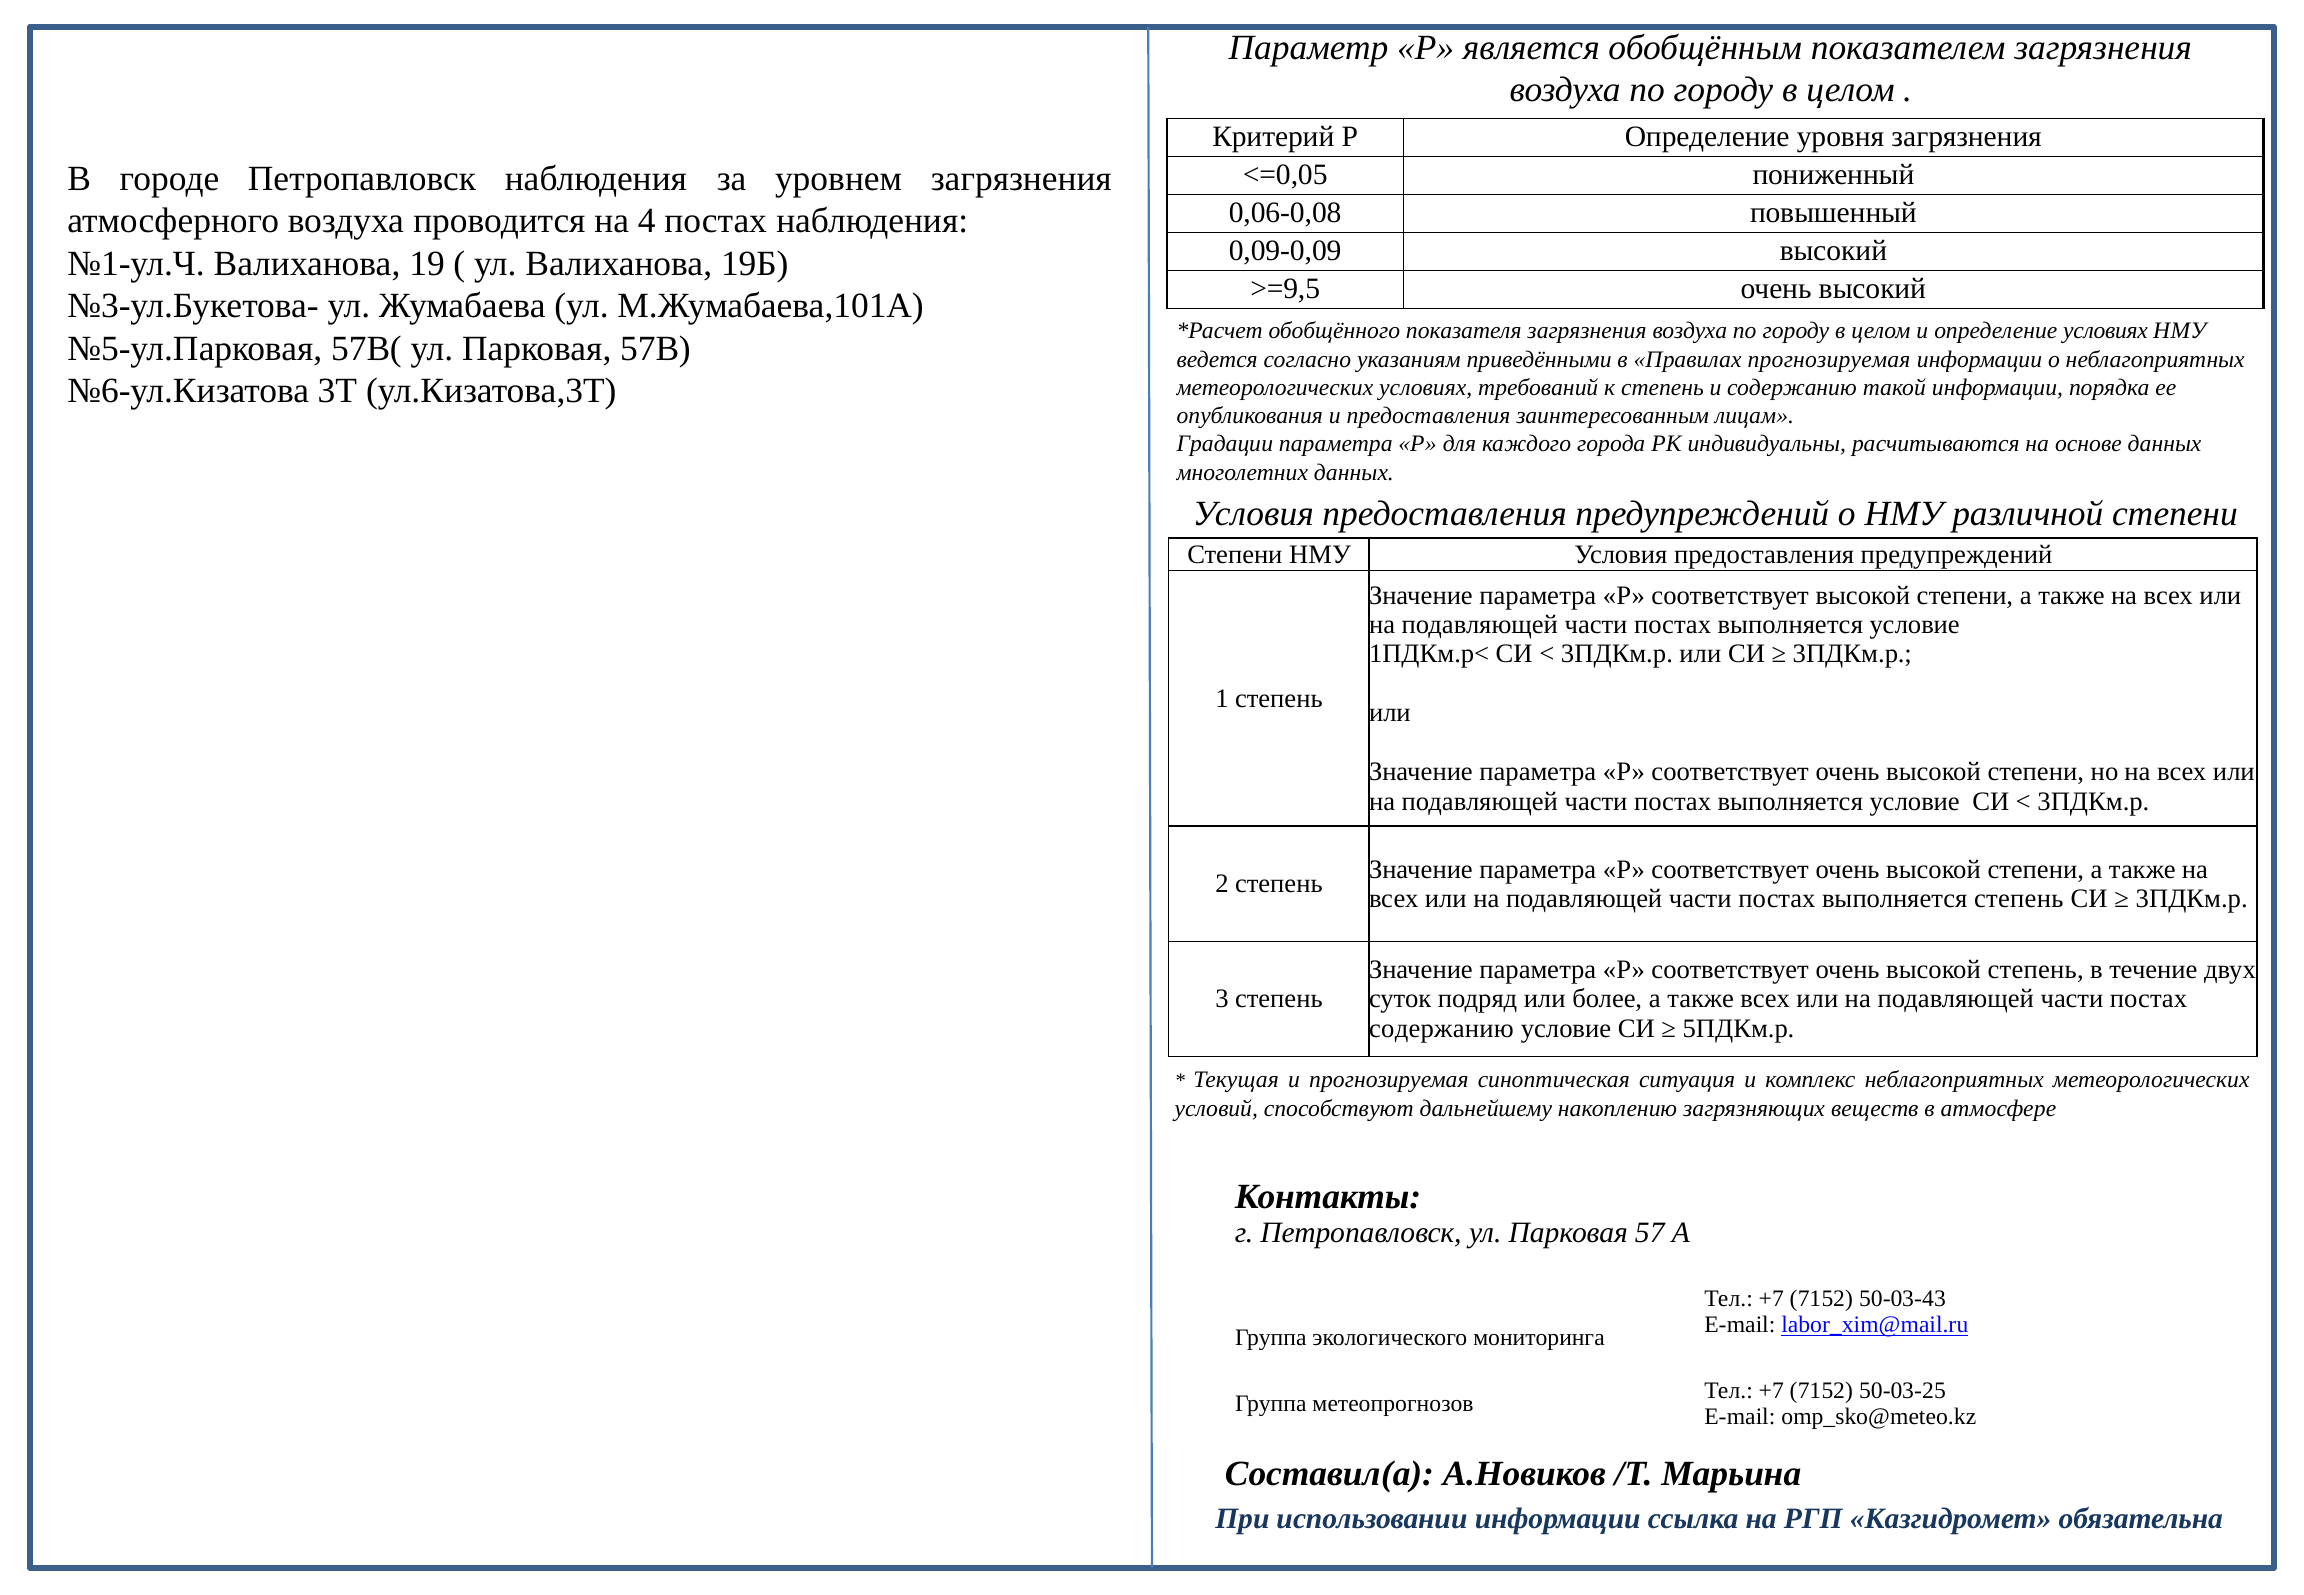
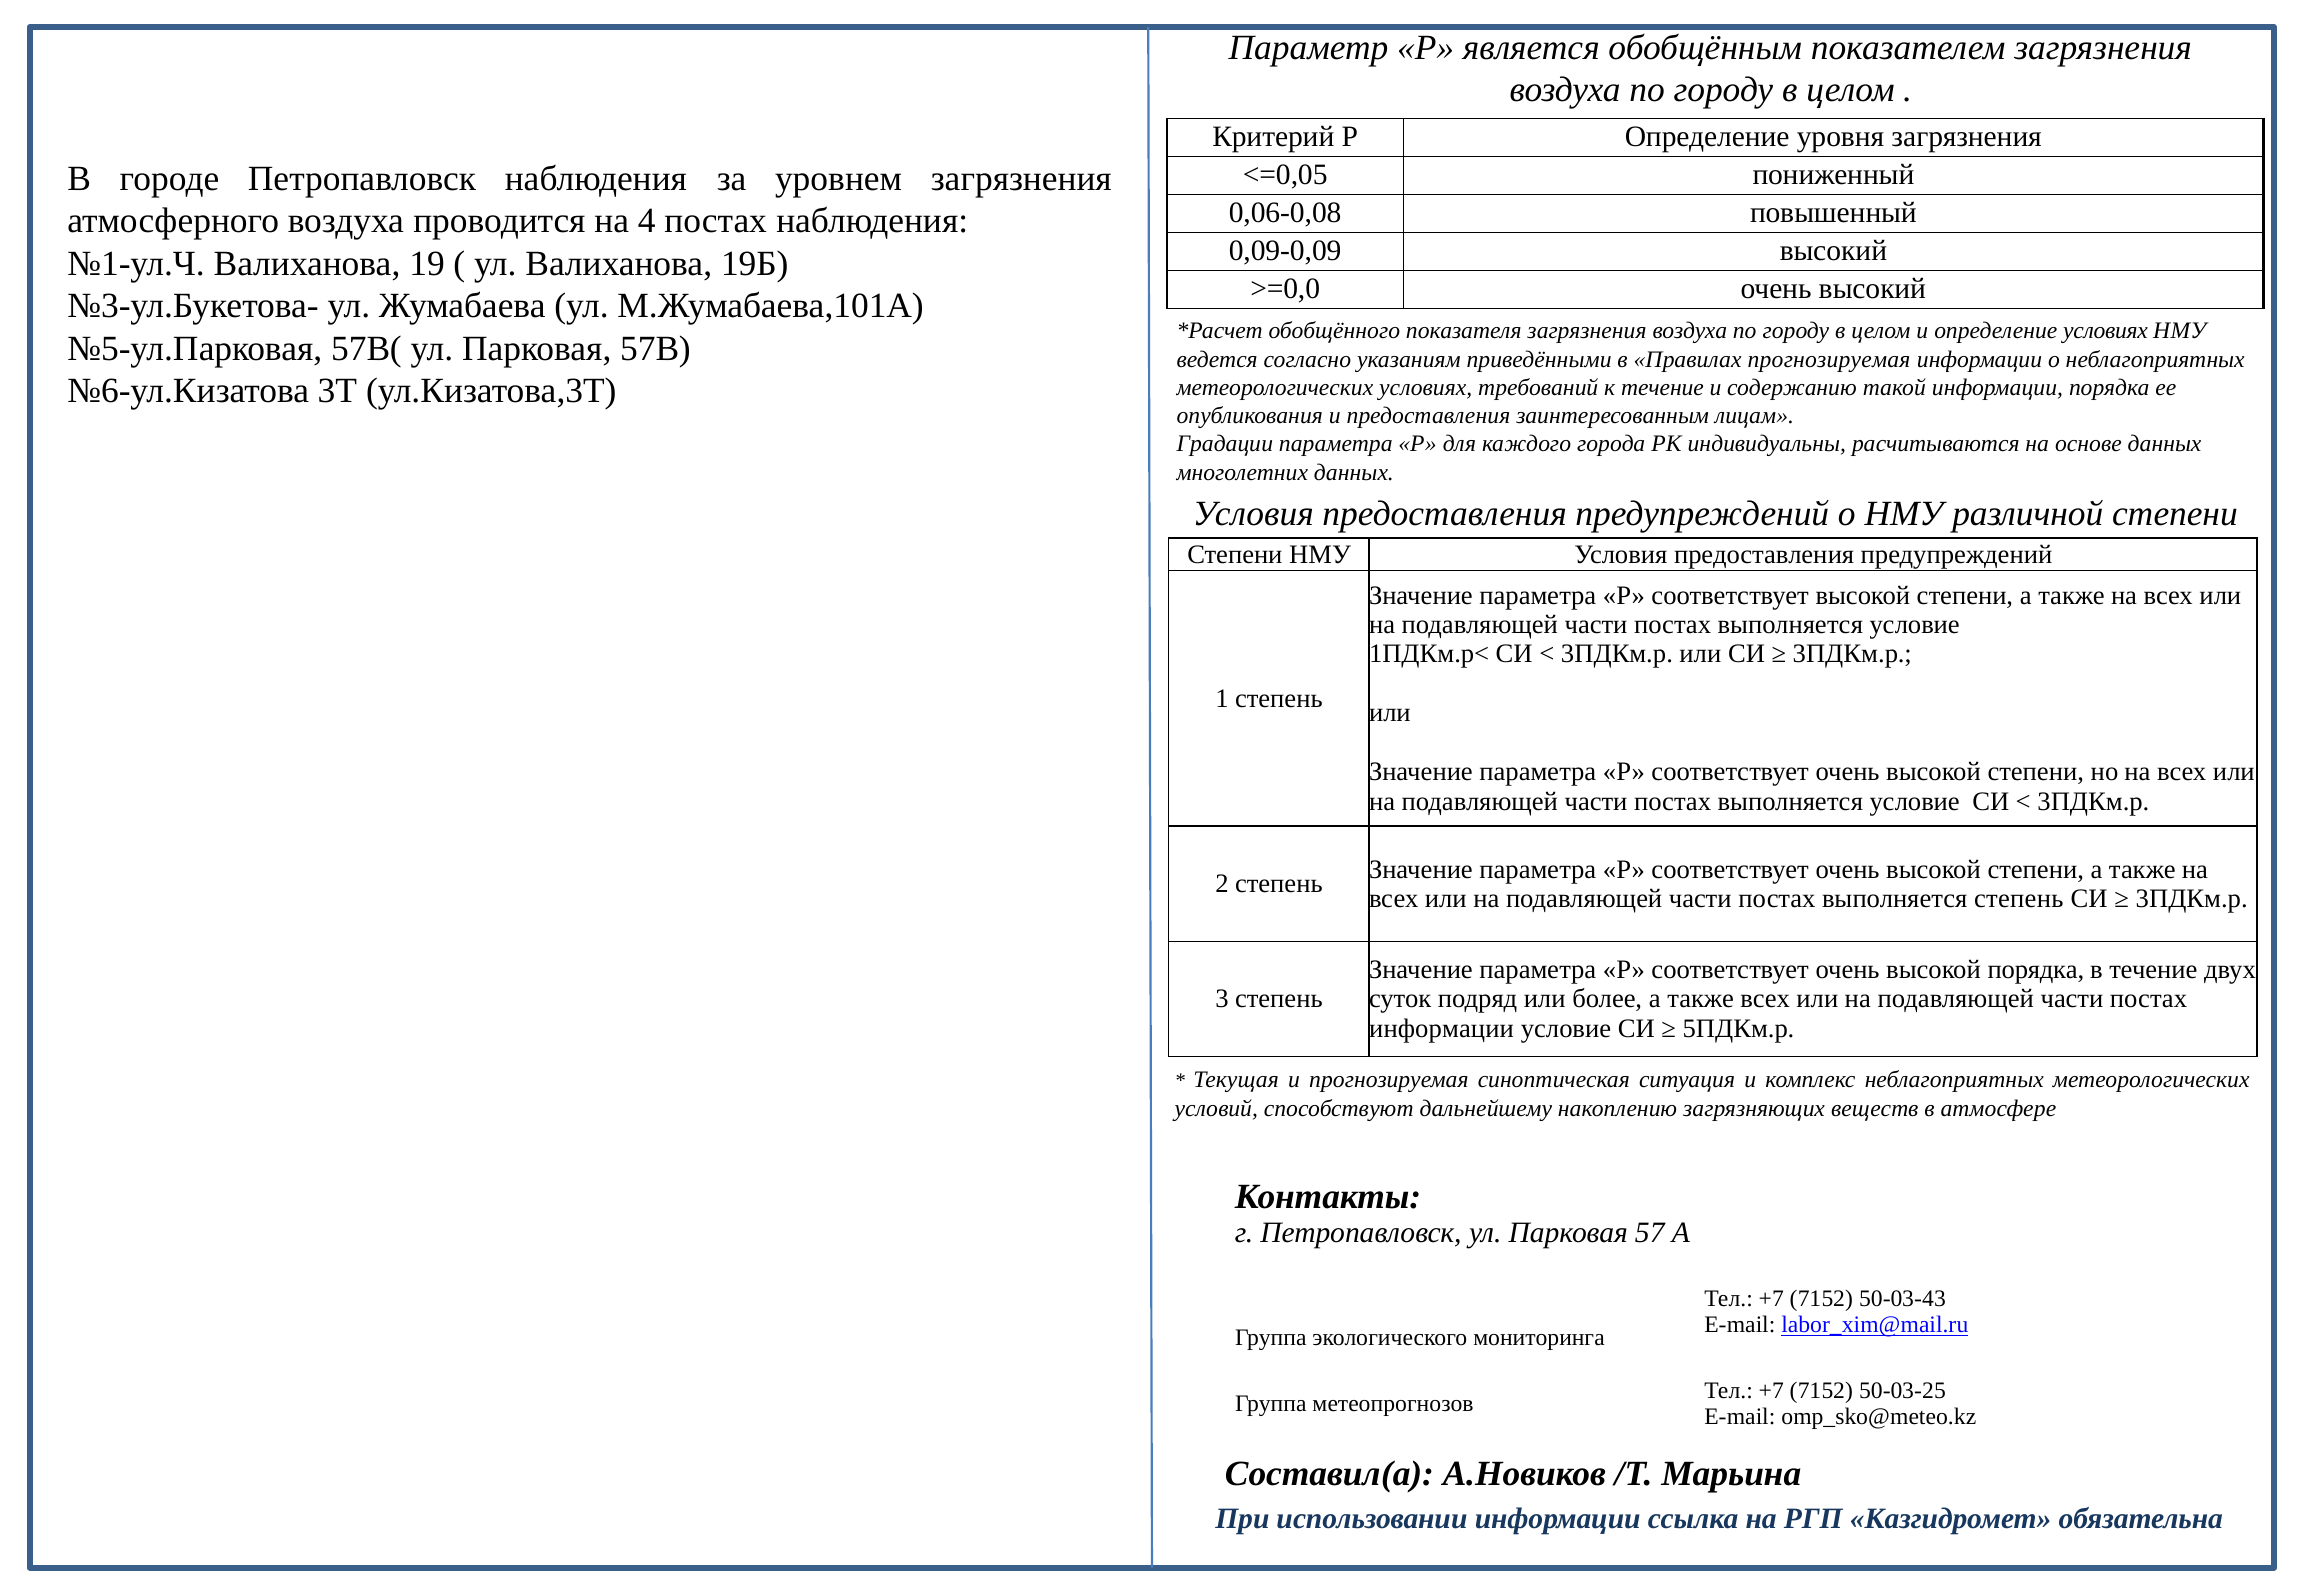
>=9,5: >=9,5 -> >=0,0
к степень: степень -> течение
высокой степень: степень -> порядка
содержанию at (1441, 1029): содержанию -> информации
